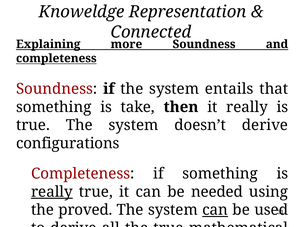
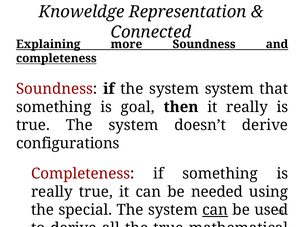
system entails: entails -> system
take: take -> goal
really at (52, 191) underline: present -> none
proved: proved -> special
